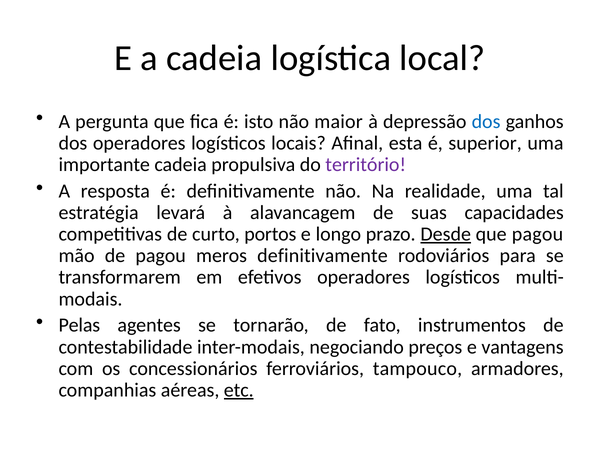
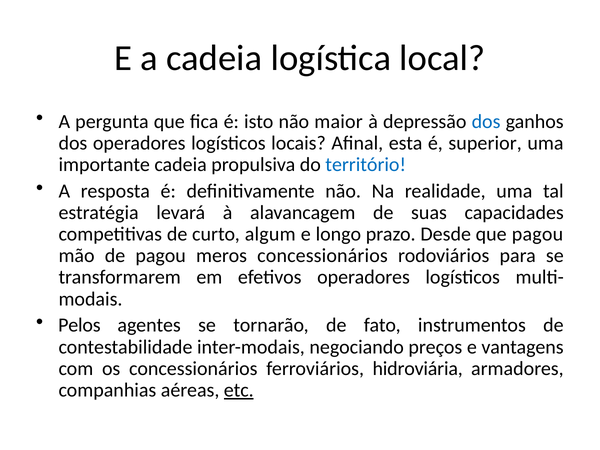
território colour: purple -> blue
portos: portos -> algum
Desde underline: present -> none
meros definitivamente: definitivamente -> concessionários
Pelas: Pelas -> Pelos
tampouco: tampouco -> hidroviária
